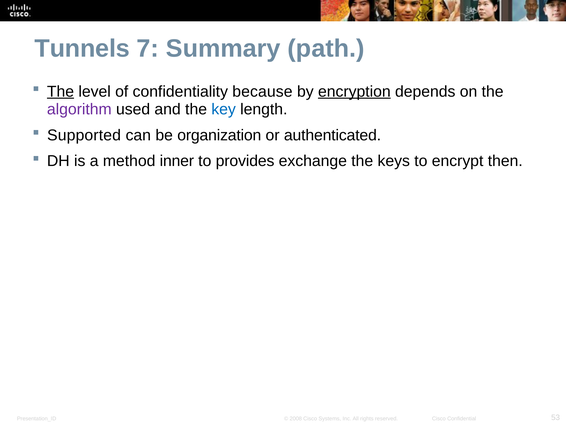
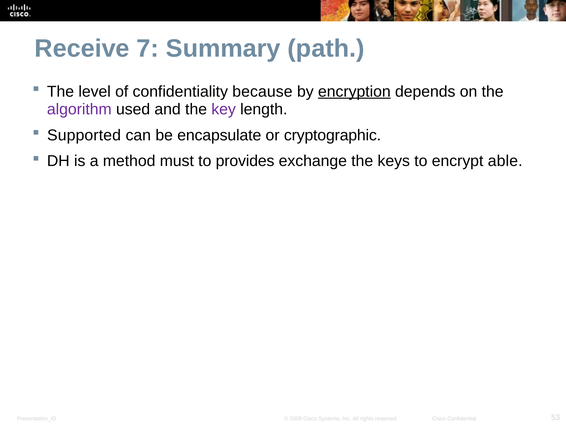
Tunnels: Tunnels -> Receive
The at (60, 92) underline: present -> none
key colour: blue -> purple
organization: organization -> encapsulate
authenticated: authenticated -> cryptographic
inner: inner -> must
then: then -> able
